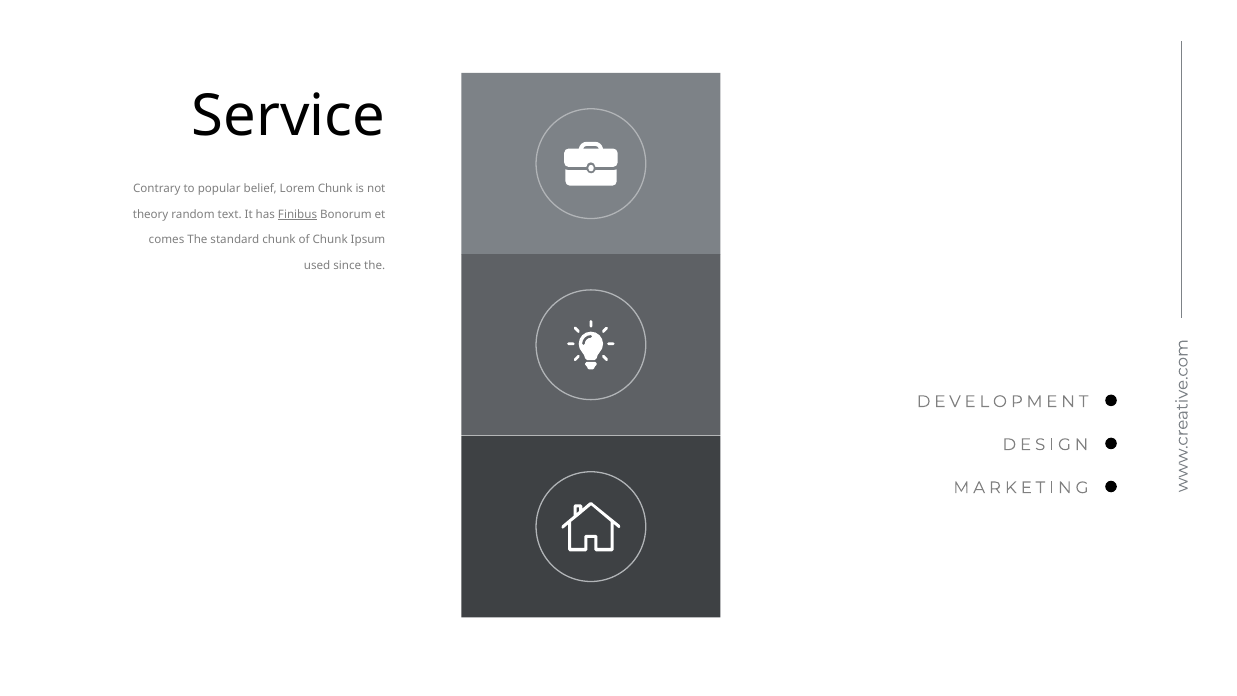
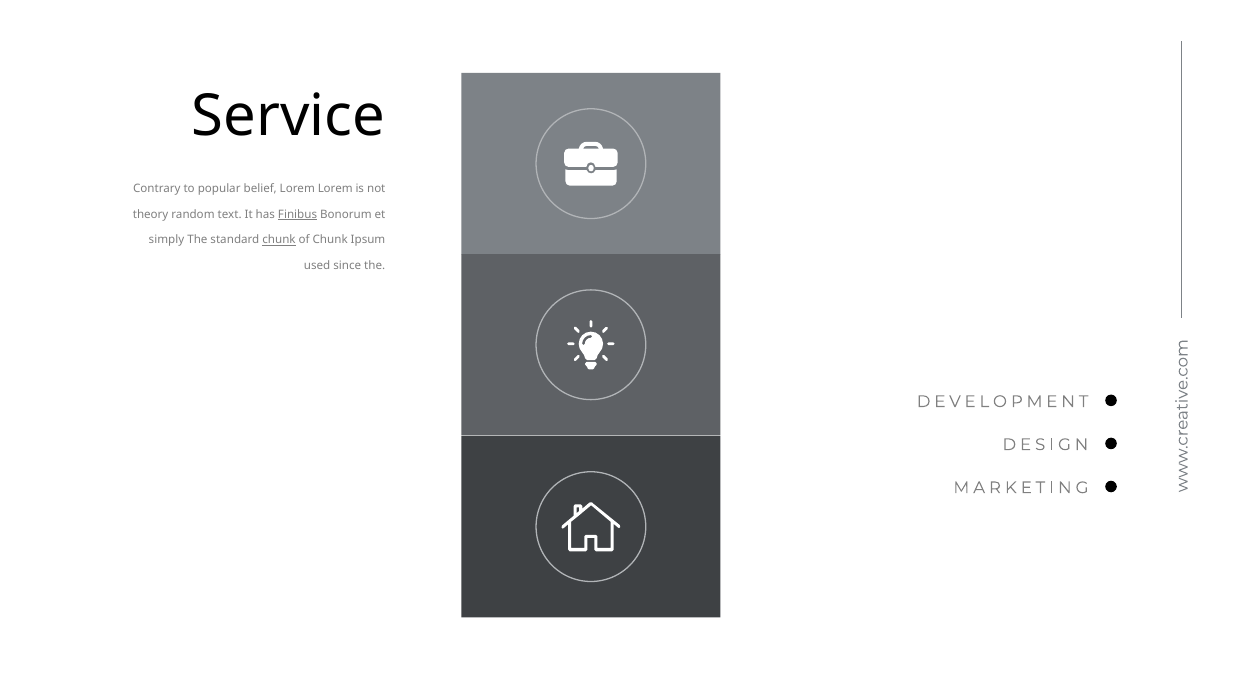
Lorem Chunk: Chunk -> Lorem
comes: comes -> simply
chunk at (279, 240) underline: none -> present
